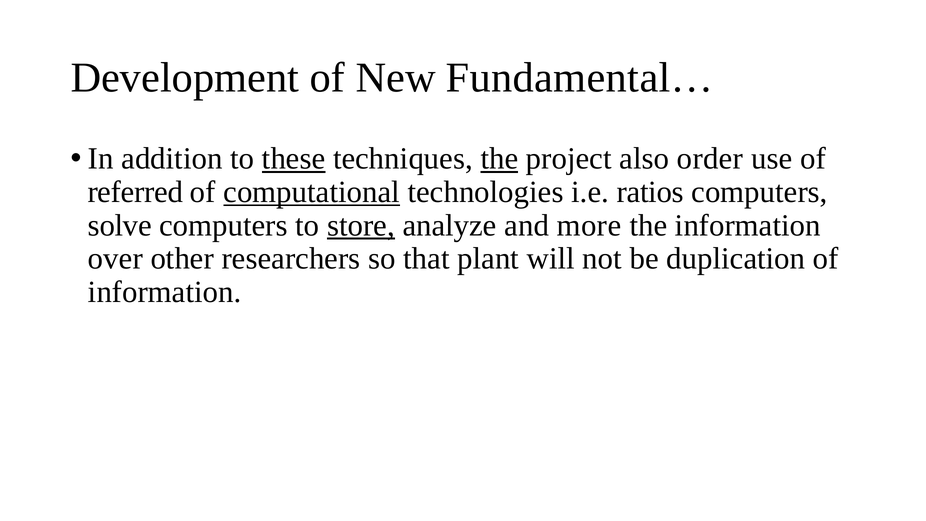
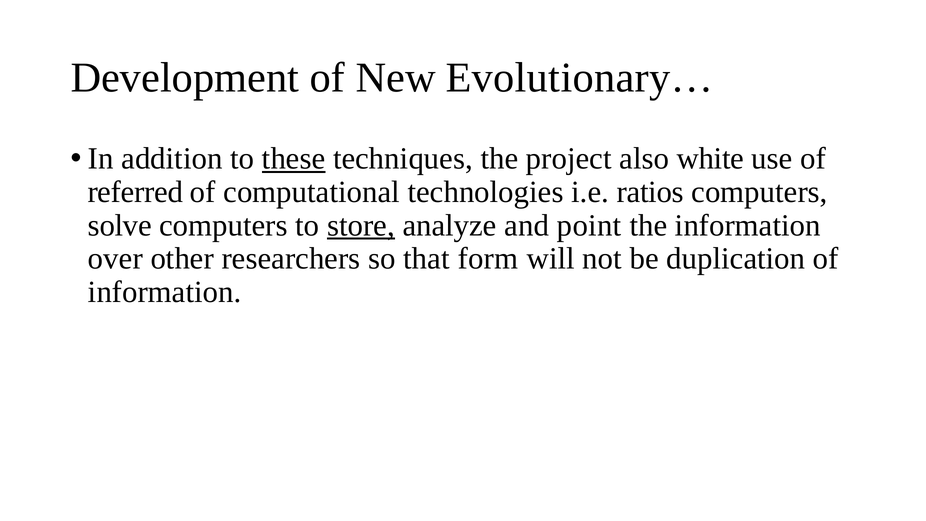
Fundamental…: Fundamental… -> Evolutionary…
the at (499, 159) underline: present -> none
order: order -> white
computational underline: present -> none
more: more -> point
plant: plant -> form
